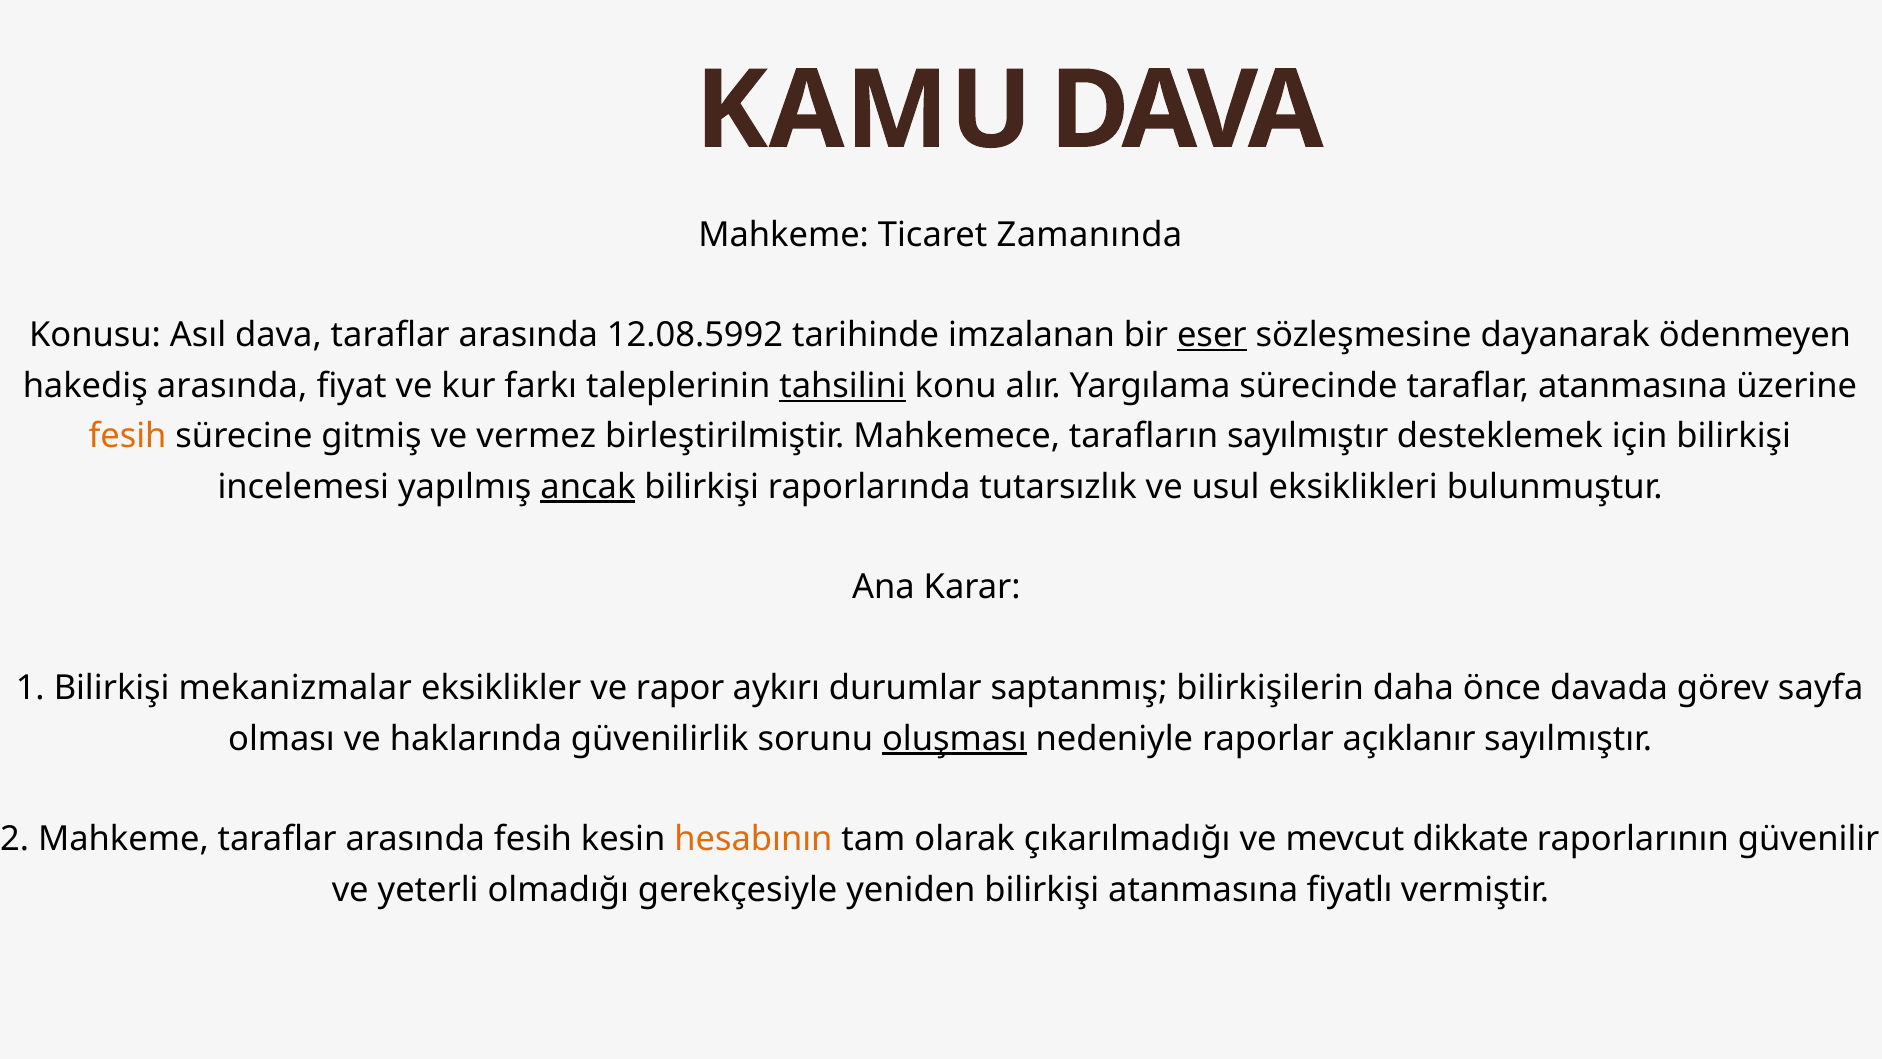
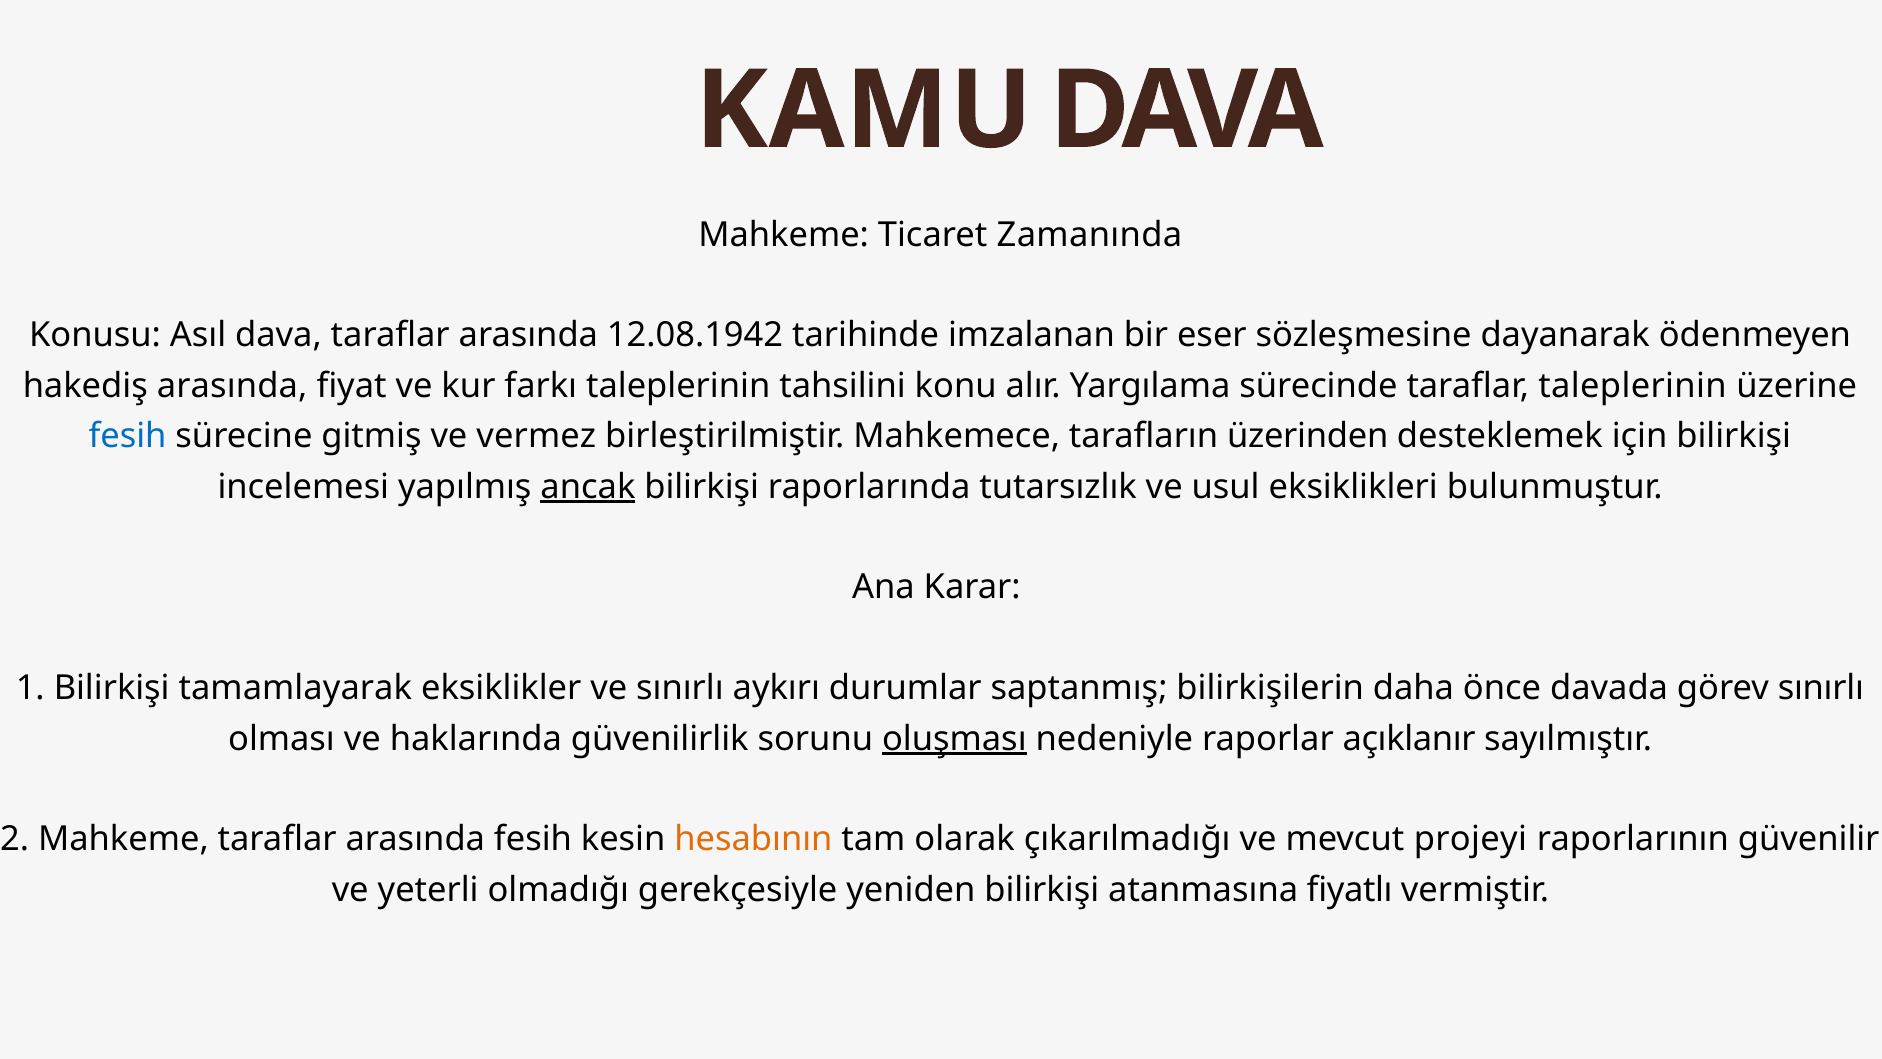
12.08.5992: 12.08.5992 -> 12.08.1942
eser underline: present -> none
tahsilini underline: present -> none
taraflar atanmasına: atanmasına -> taleplerinin
fesih at (128, 436) colour: orange -> blue
tarafların sayılmıştır: sayılmıştır -> üzerinden
mekanizmalar: mekanizmalar -> tamamlayarak
ve rapor: rapor -> sınırlı
görev sayfa: sayfa -> sınırlı
dikkate: dikkate -> projeyi
